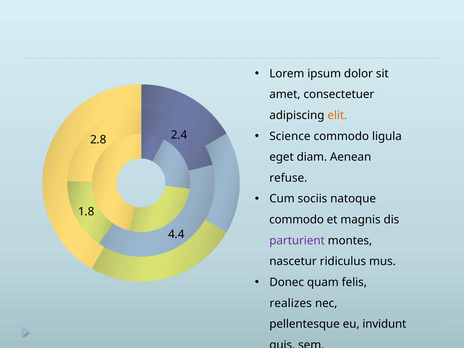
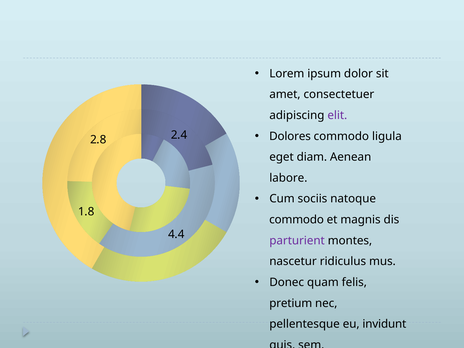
elit colour: orange -> purple
Science: Science -> Dolores
refuse: refuse -> labore
realizes: realizes -> pretium
